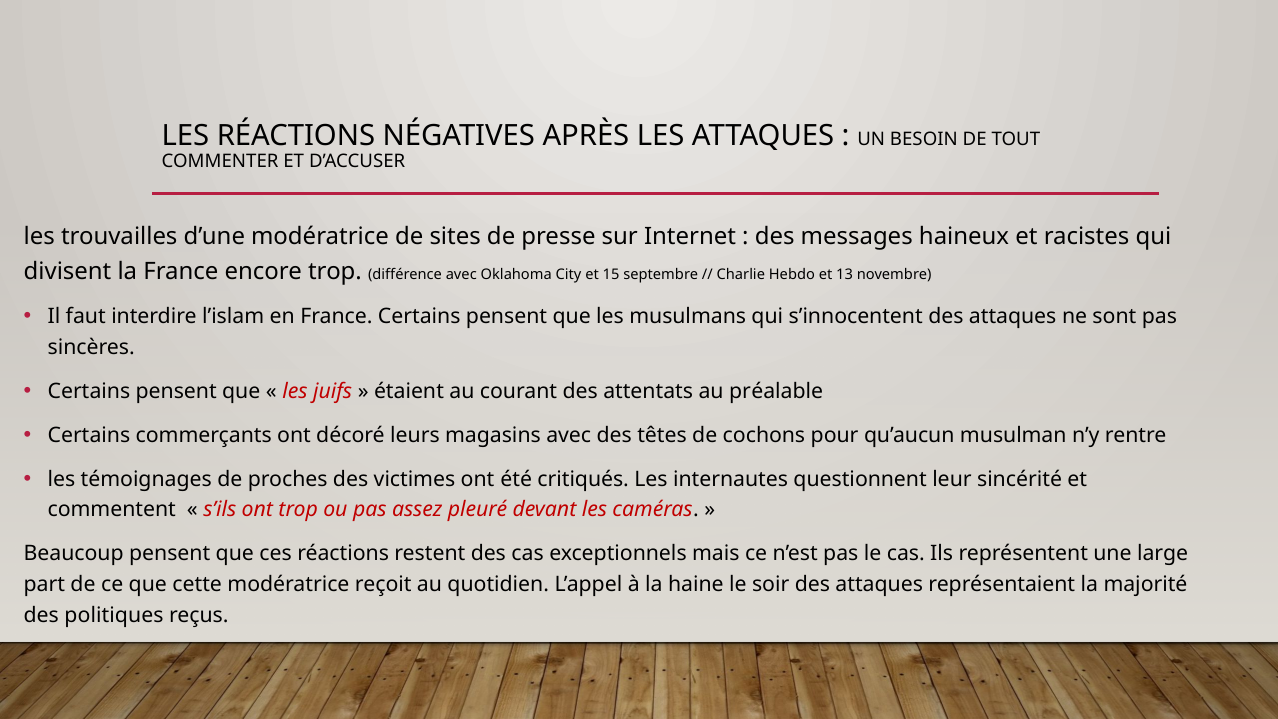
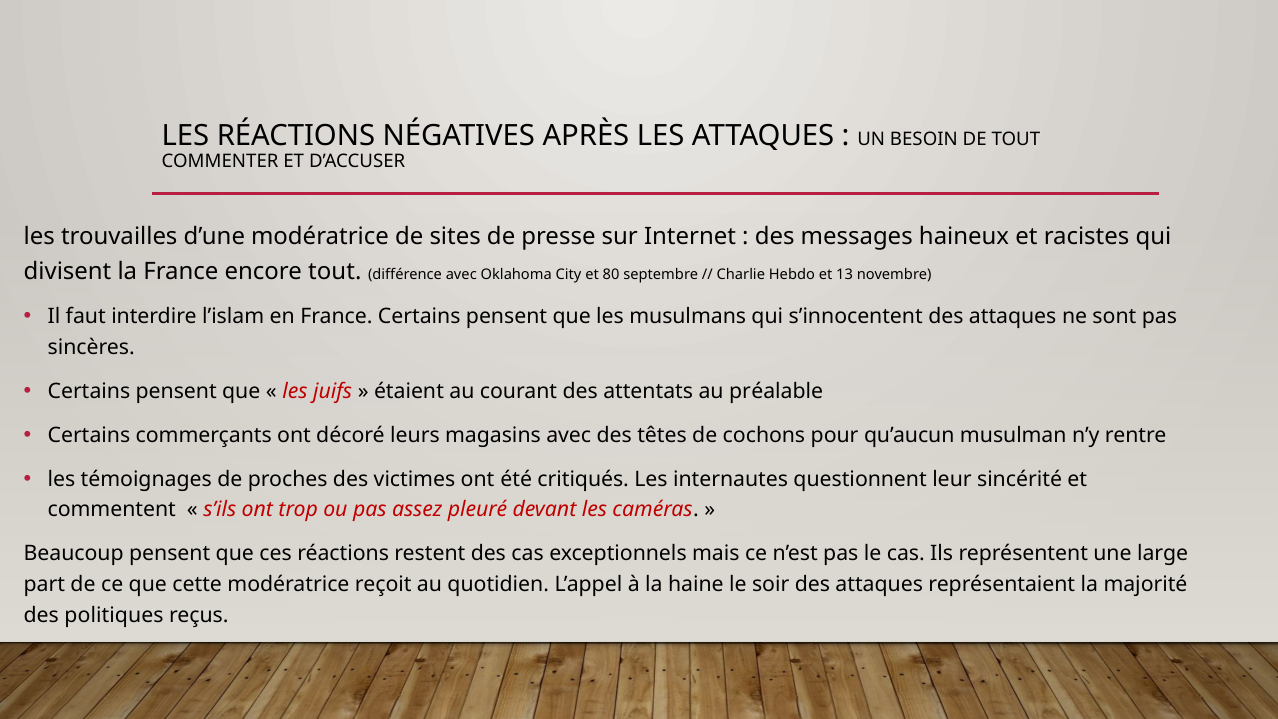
encore trop: trop -> tout
15: 15 -> 80
